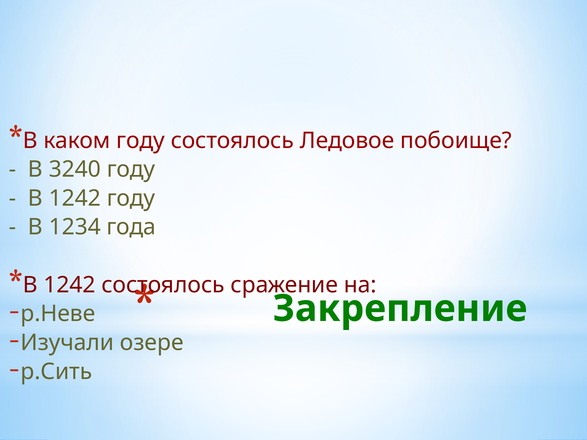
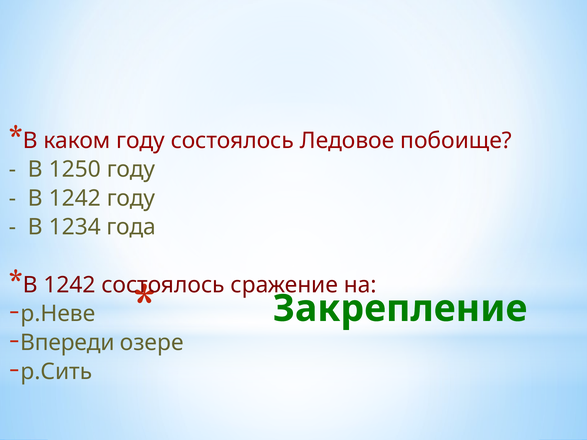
3240: 3240 -> 1250
Изучали: Изучали -> Впереди
